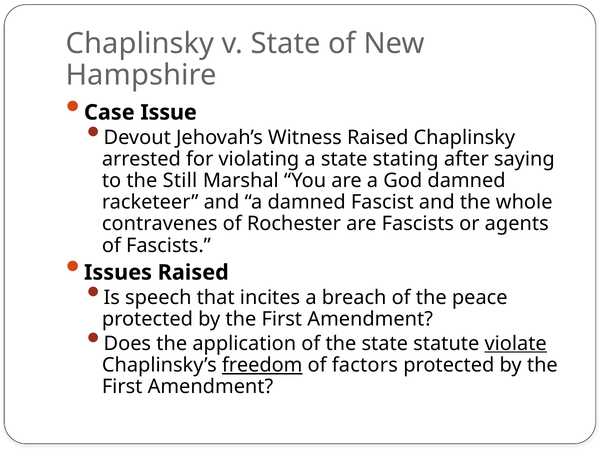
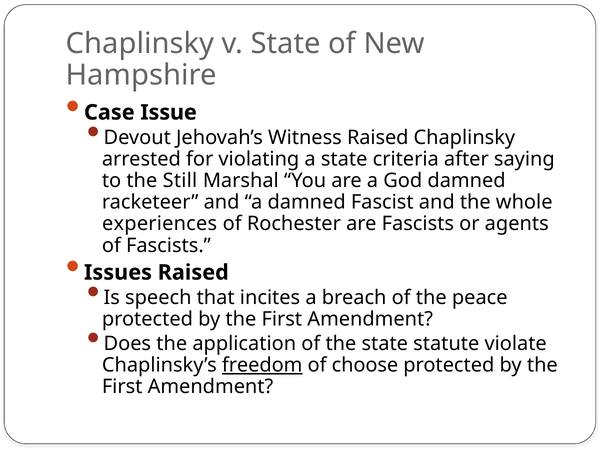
stating: stating -> criteria
contravenes: contravenes -> experiences
violate underline: present -> none
factors: factors -> choose
